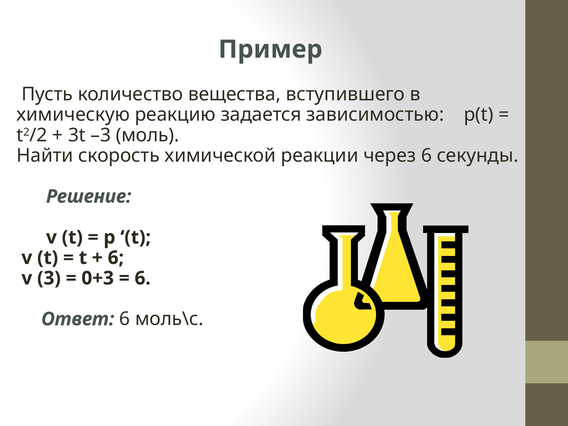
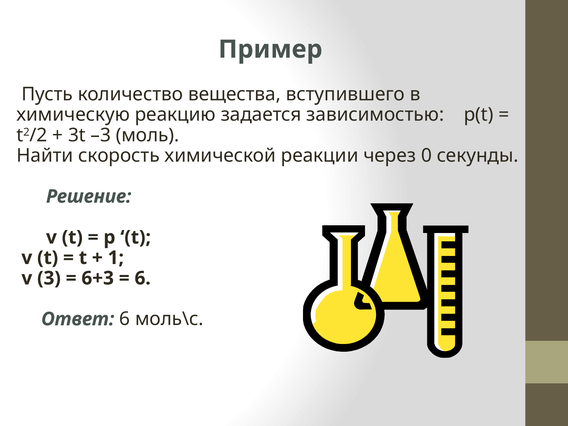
через 6: 6 -> 0
6 at (116, 258): 6 -> 1
0+3: 0+3 -> 6+3
